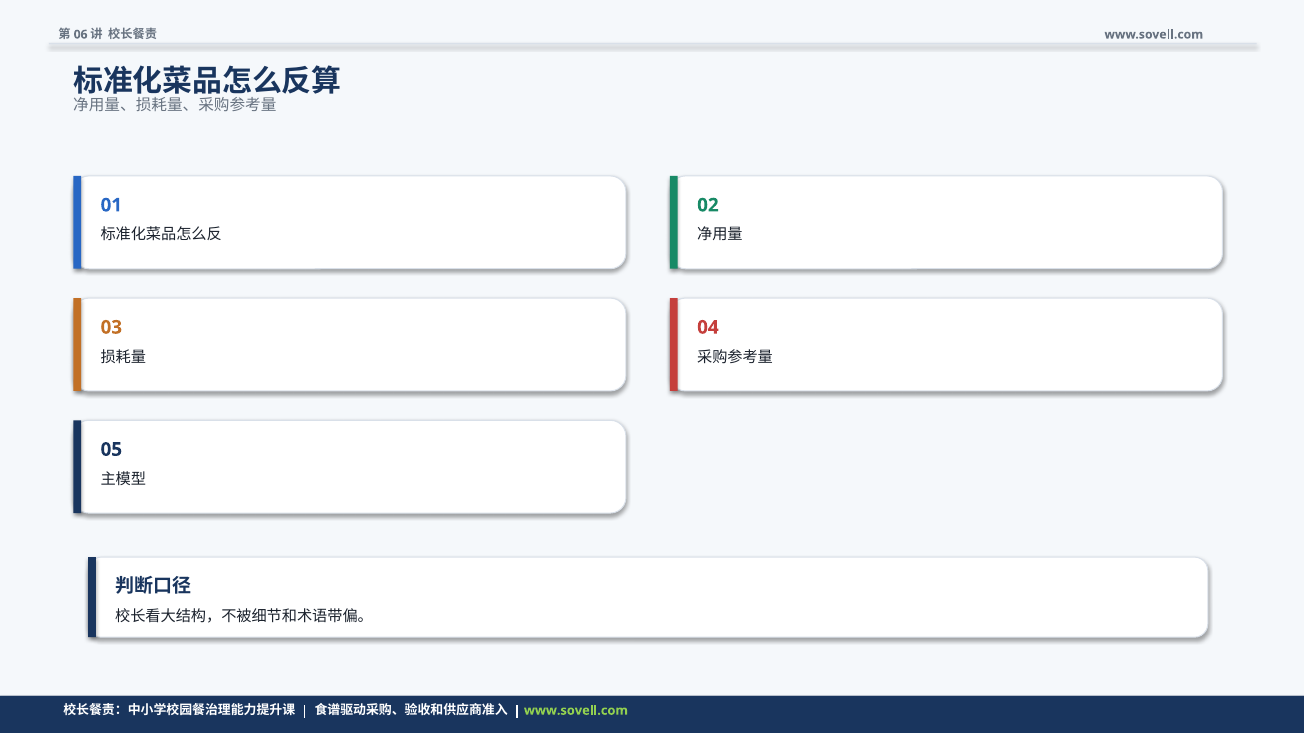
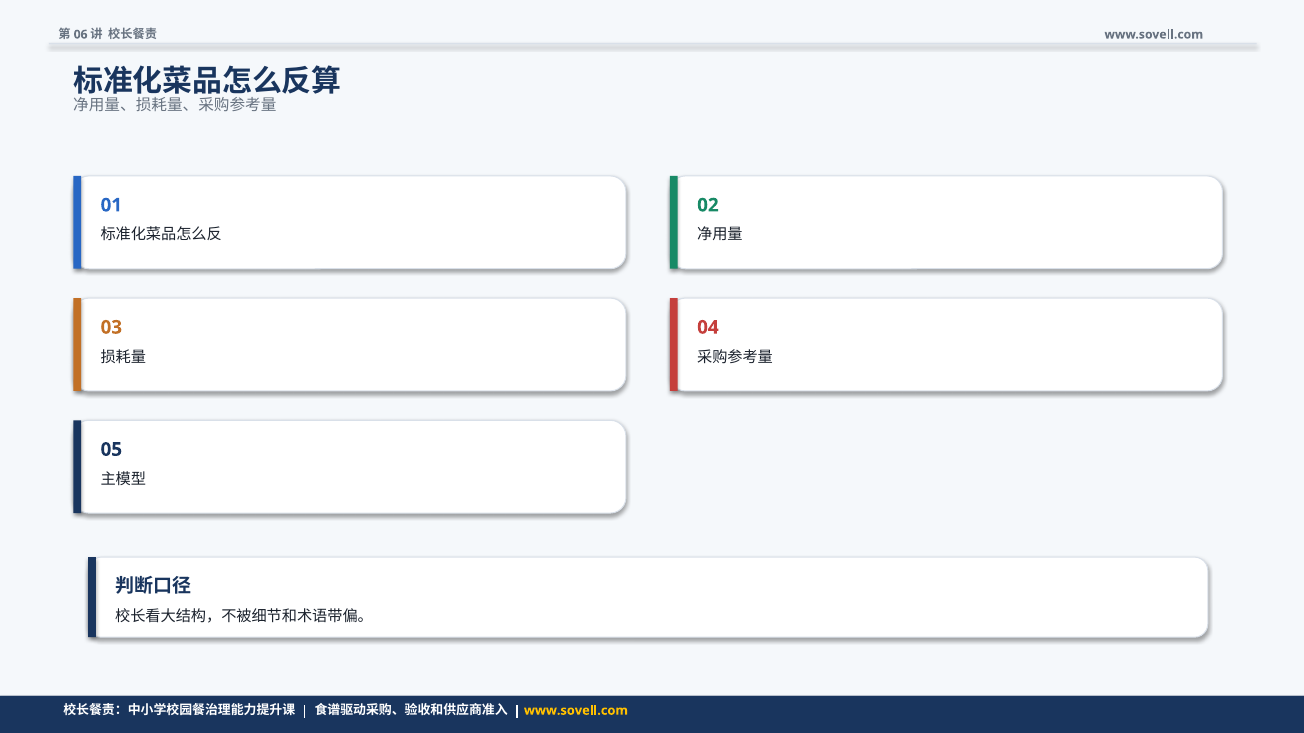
www.sovell.com at (576, 711) colour: light green -> yellow
